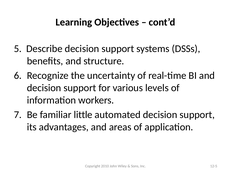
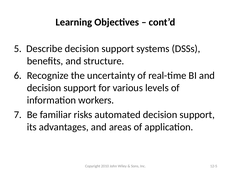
little: little -> risks
